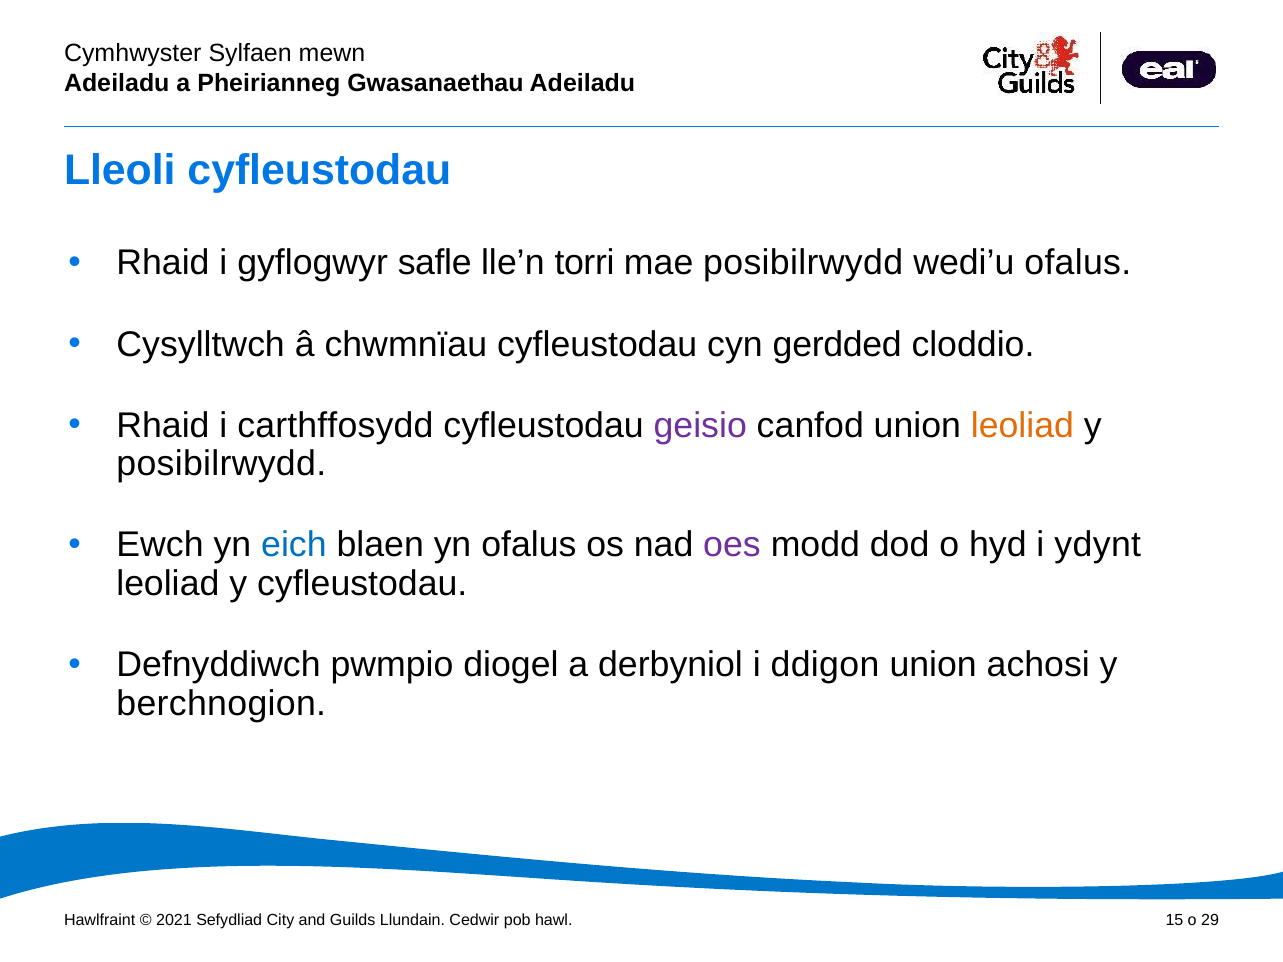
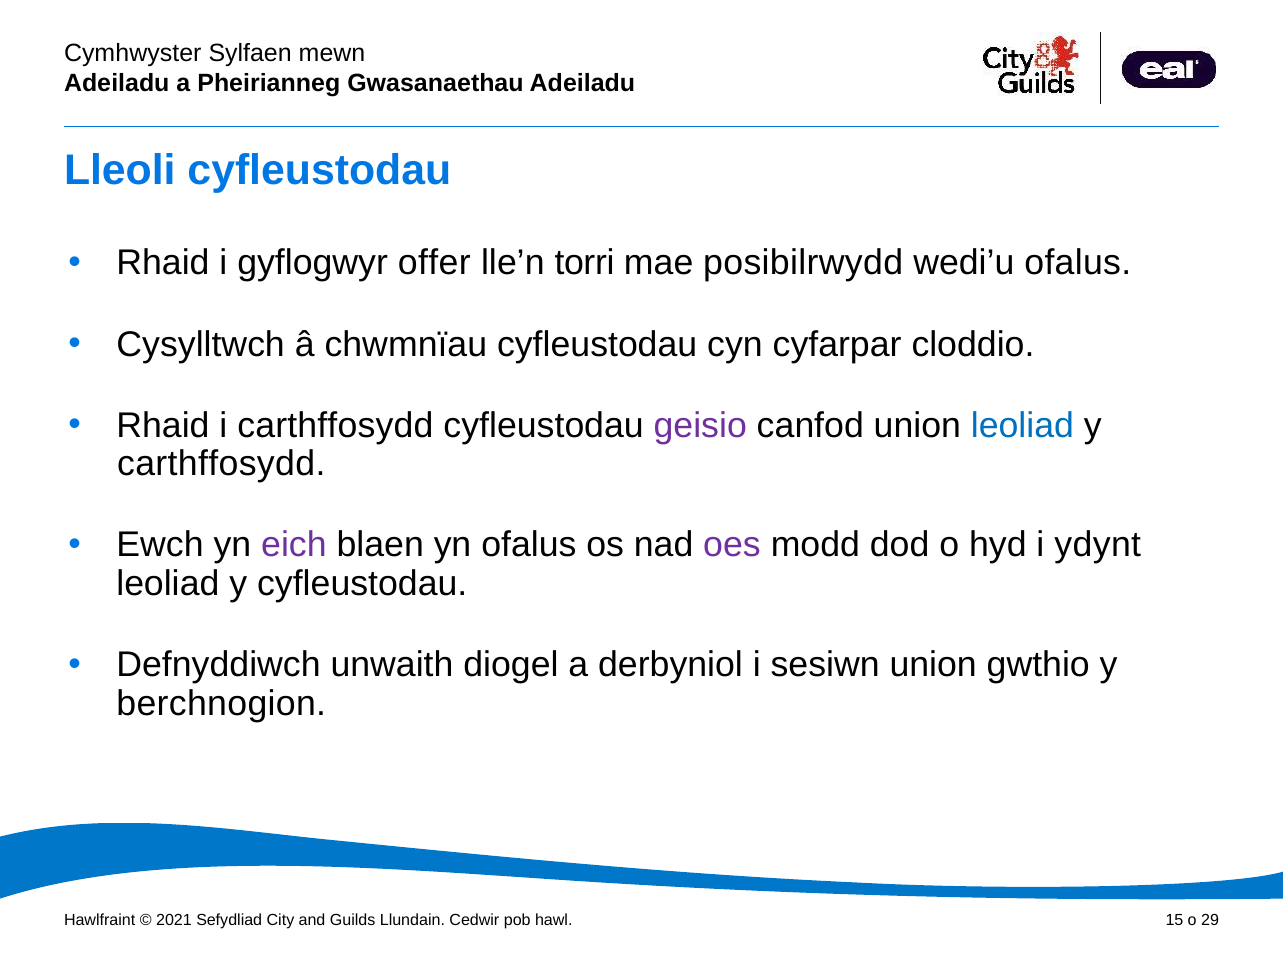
safle: safle -> offer
gerdded: gerdded -> cyfarpar
leoliad at (1022, 426) colour: orange -> blue
posibilrwydd at (221, 464): posibilrwydd -> carthffosydd
eich colour: blue -> purple
pwmpio: pwmpio -> unwaith
ddigon: ddigon -> sesiwn
achosi: achosi -> gwthio
